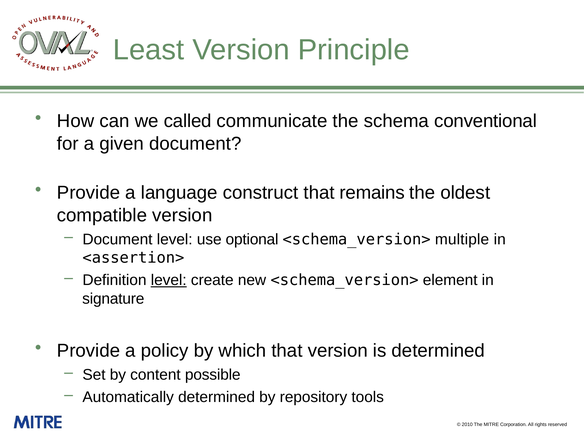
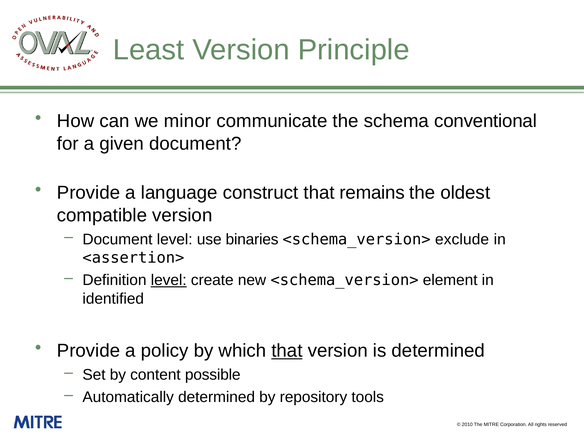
called: called -> minor
optional: optional -> binaries
multiple: multiple -> exclude
signature: signature -> identified
that at (287, 351) underline: none -> present
